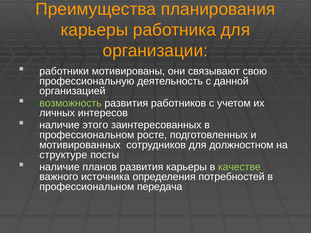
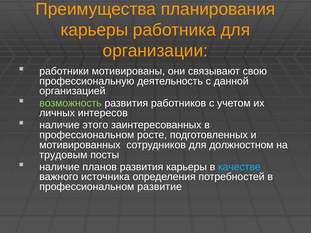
структуре: структуре -> трудовым
качестве colour: light green -> light blue
передача: передача -> развитие
